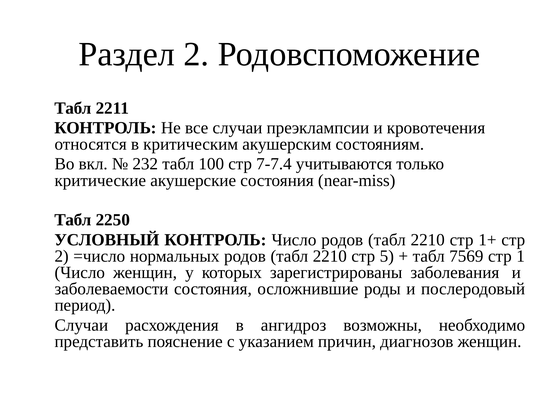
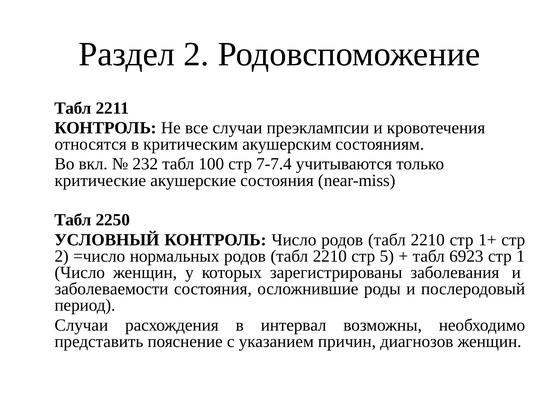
7569: 7569 -> 6923
ангидроз: ангидроз -> интервал
